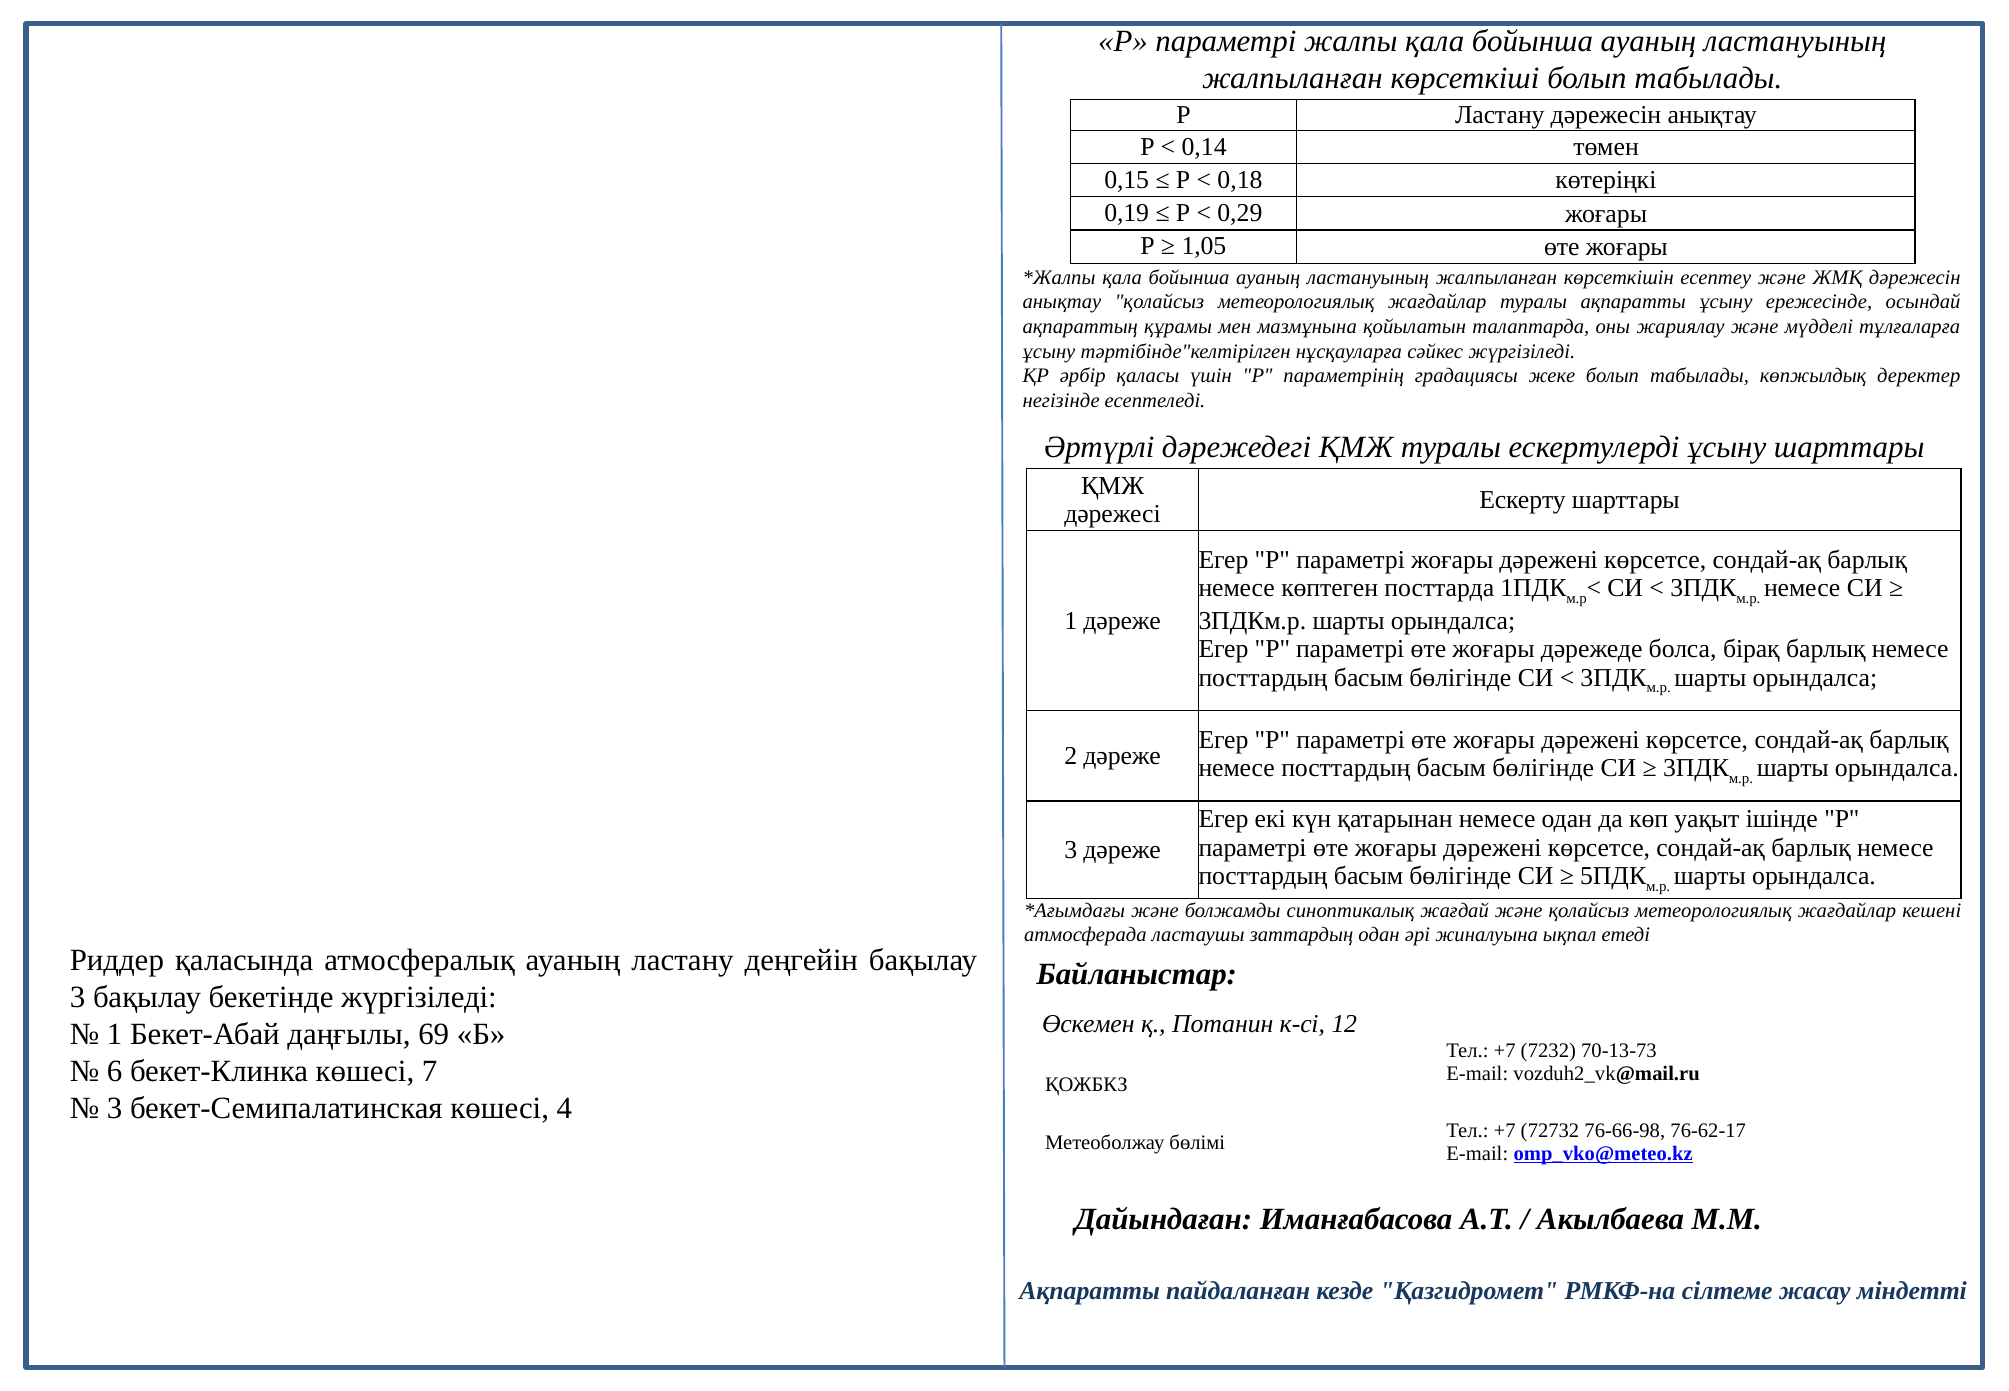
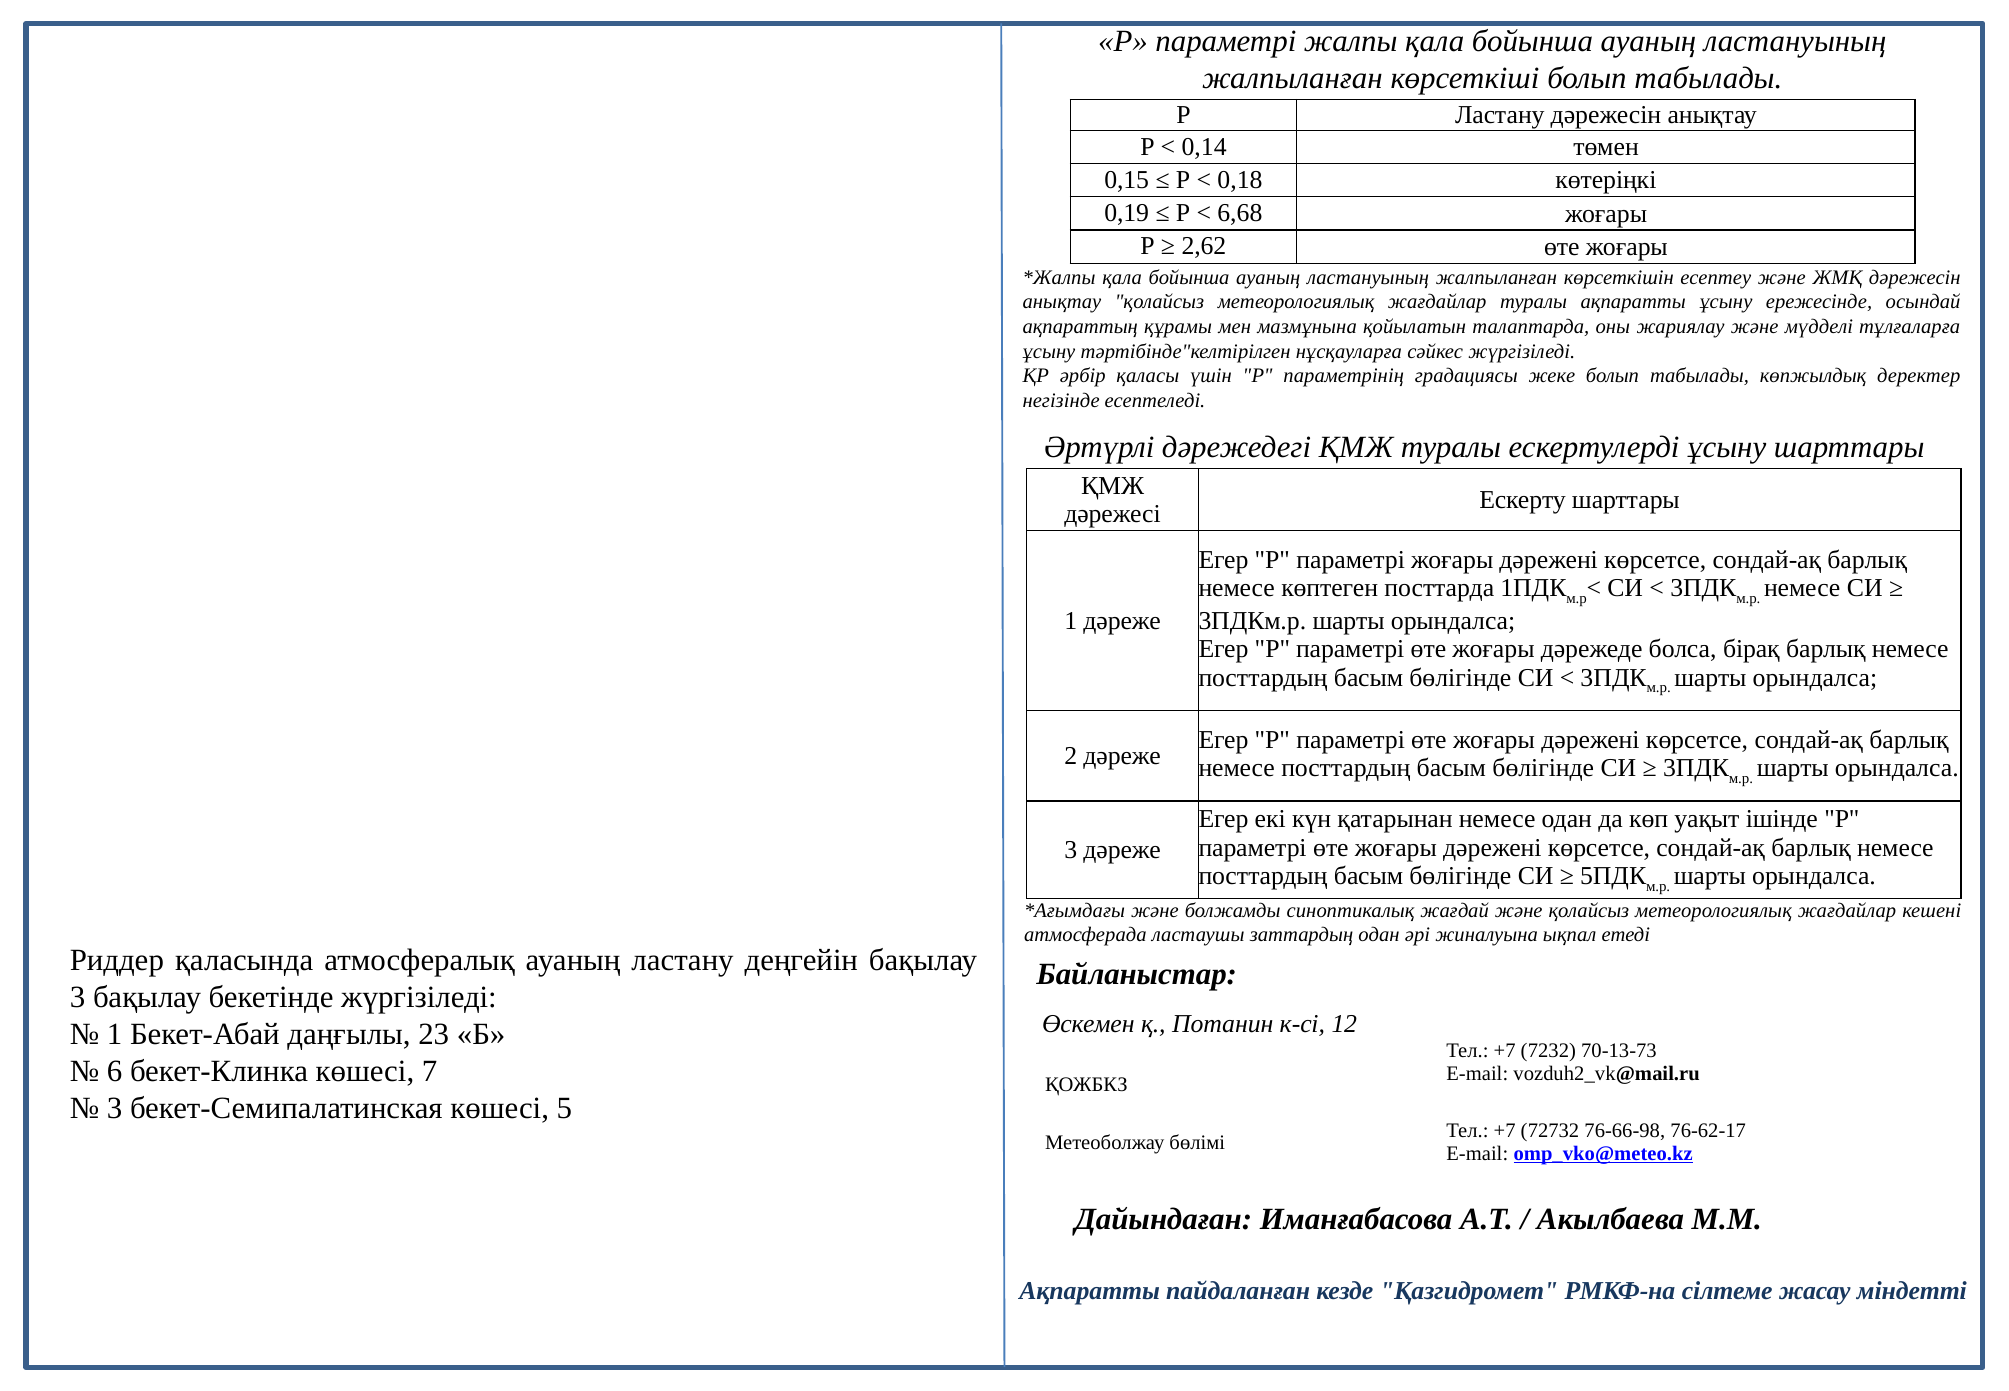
0,29: 0,29 -> 6,68
1,05: 1,05 -> 2,62
69: 69 -> 23
4: 4 -> 5
